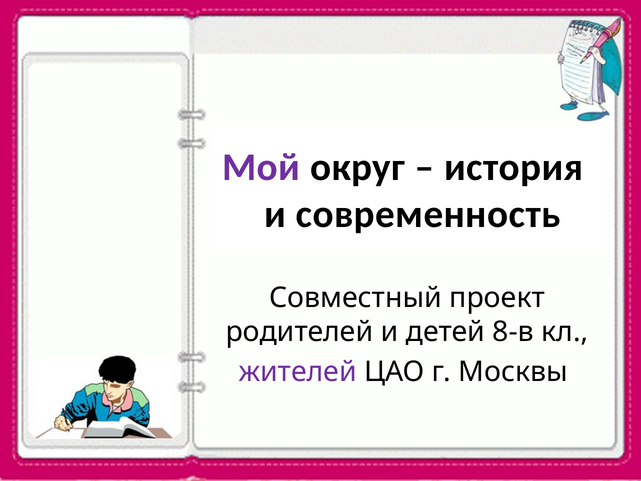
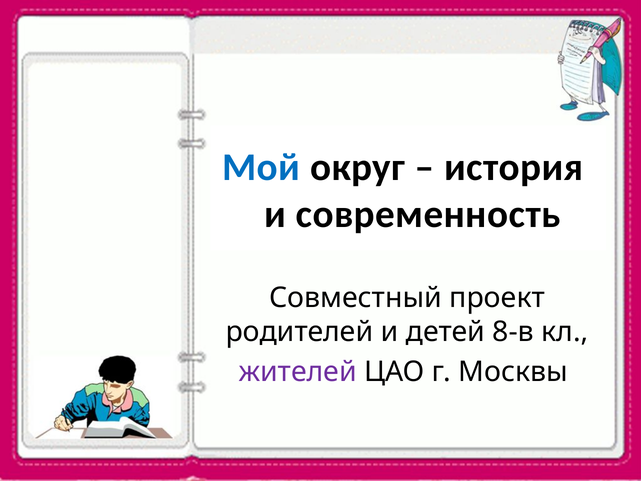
Мой colour: purple -> blue
